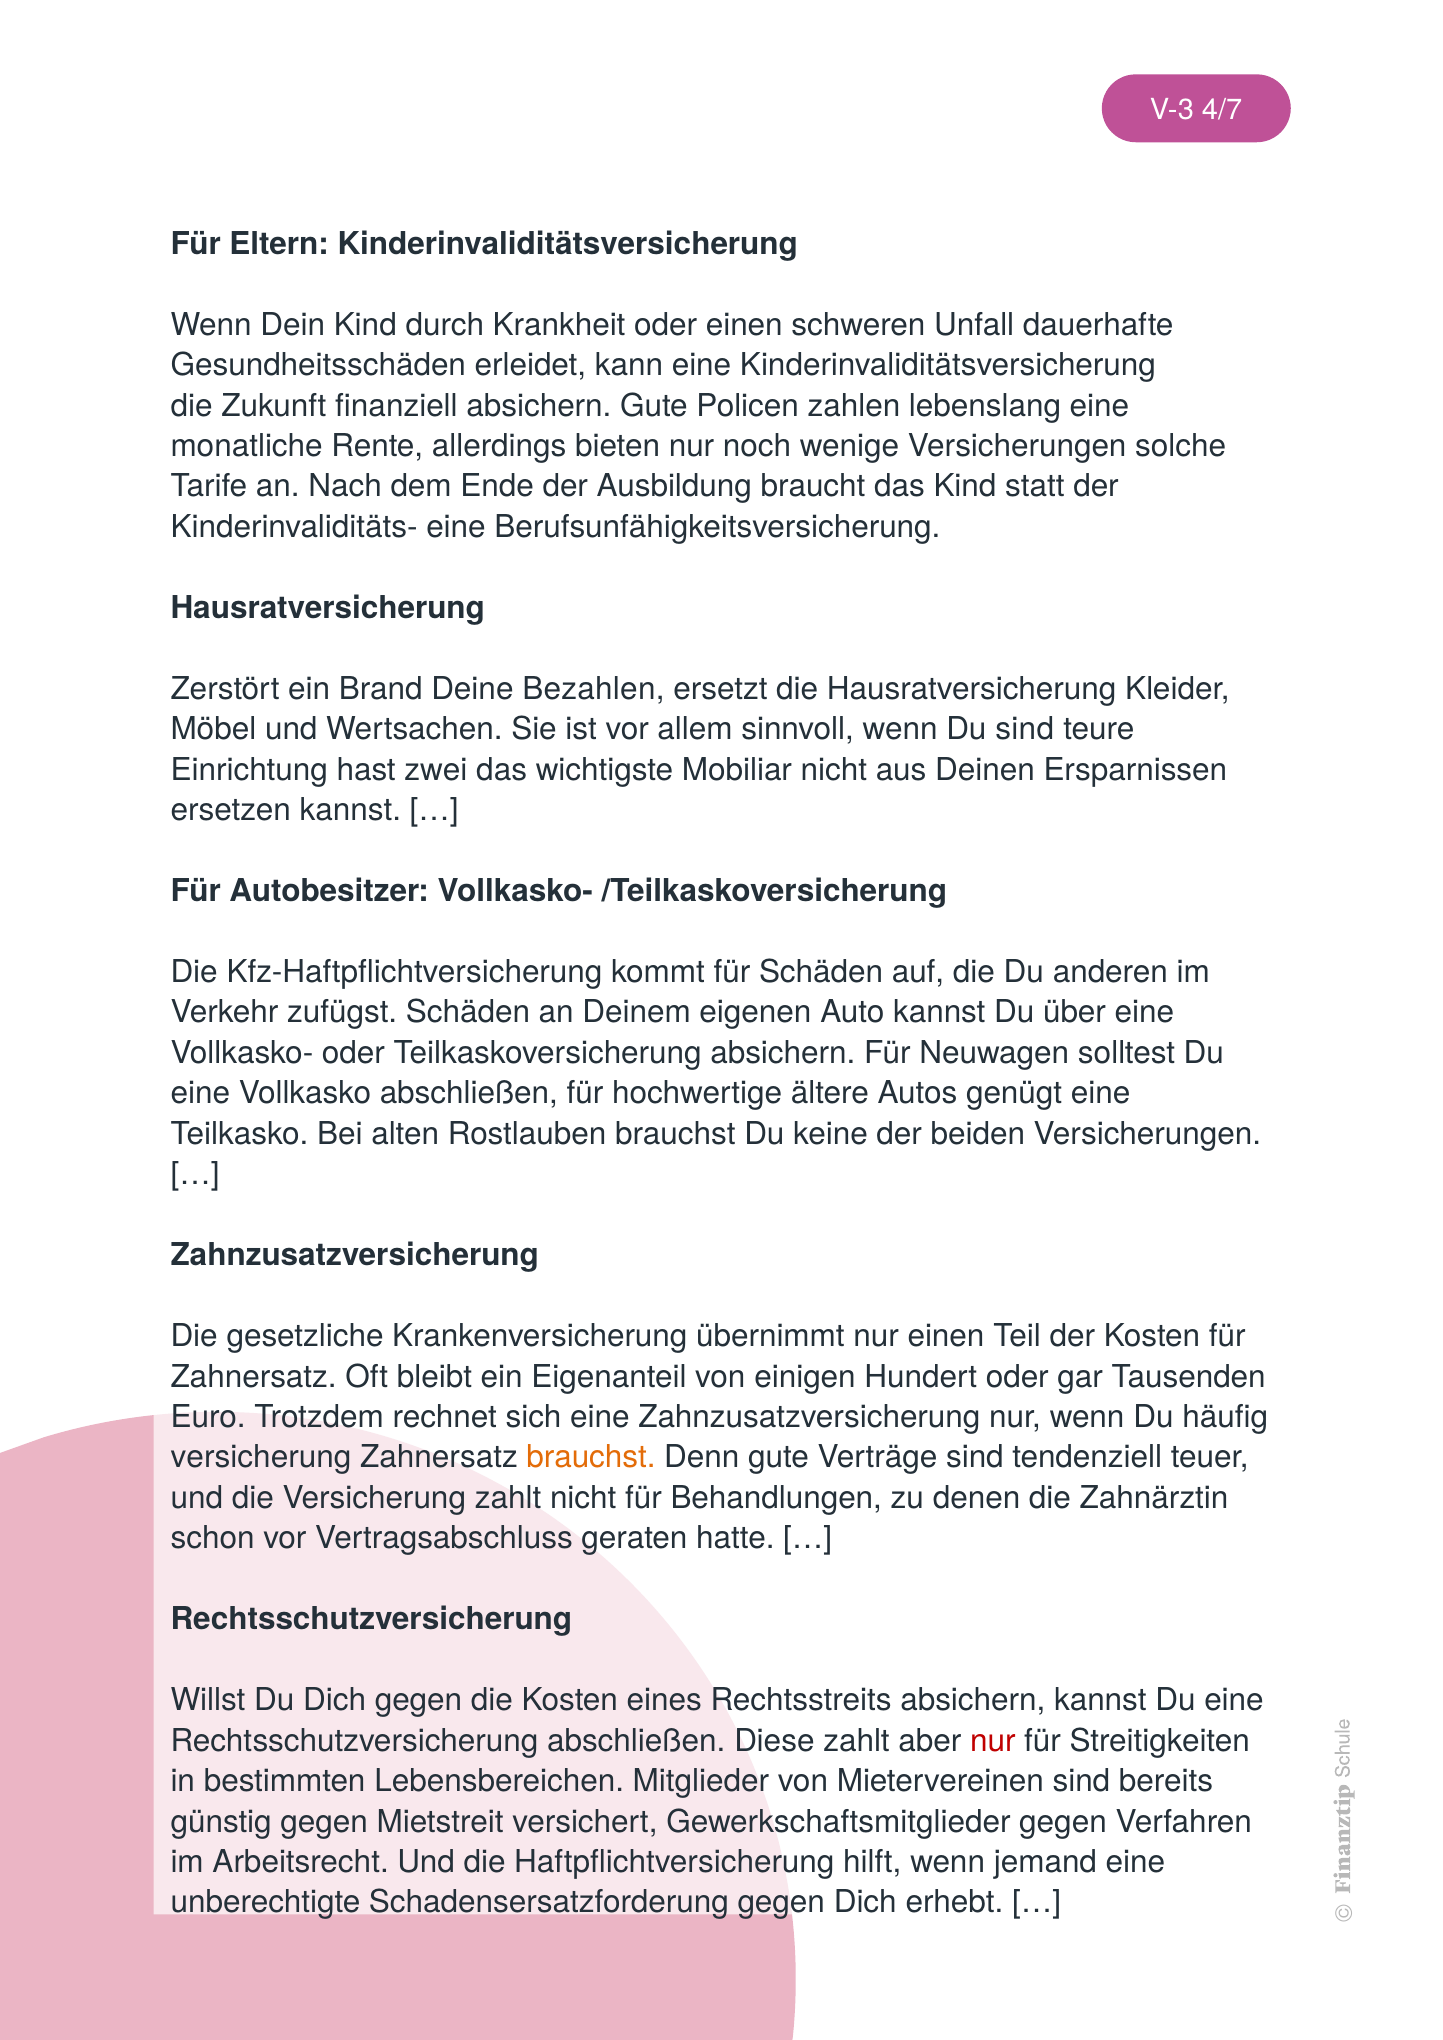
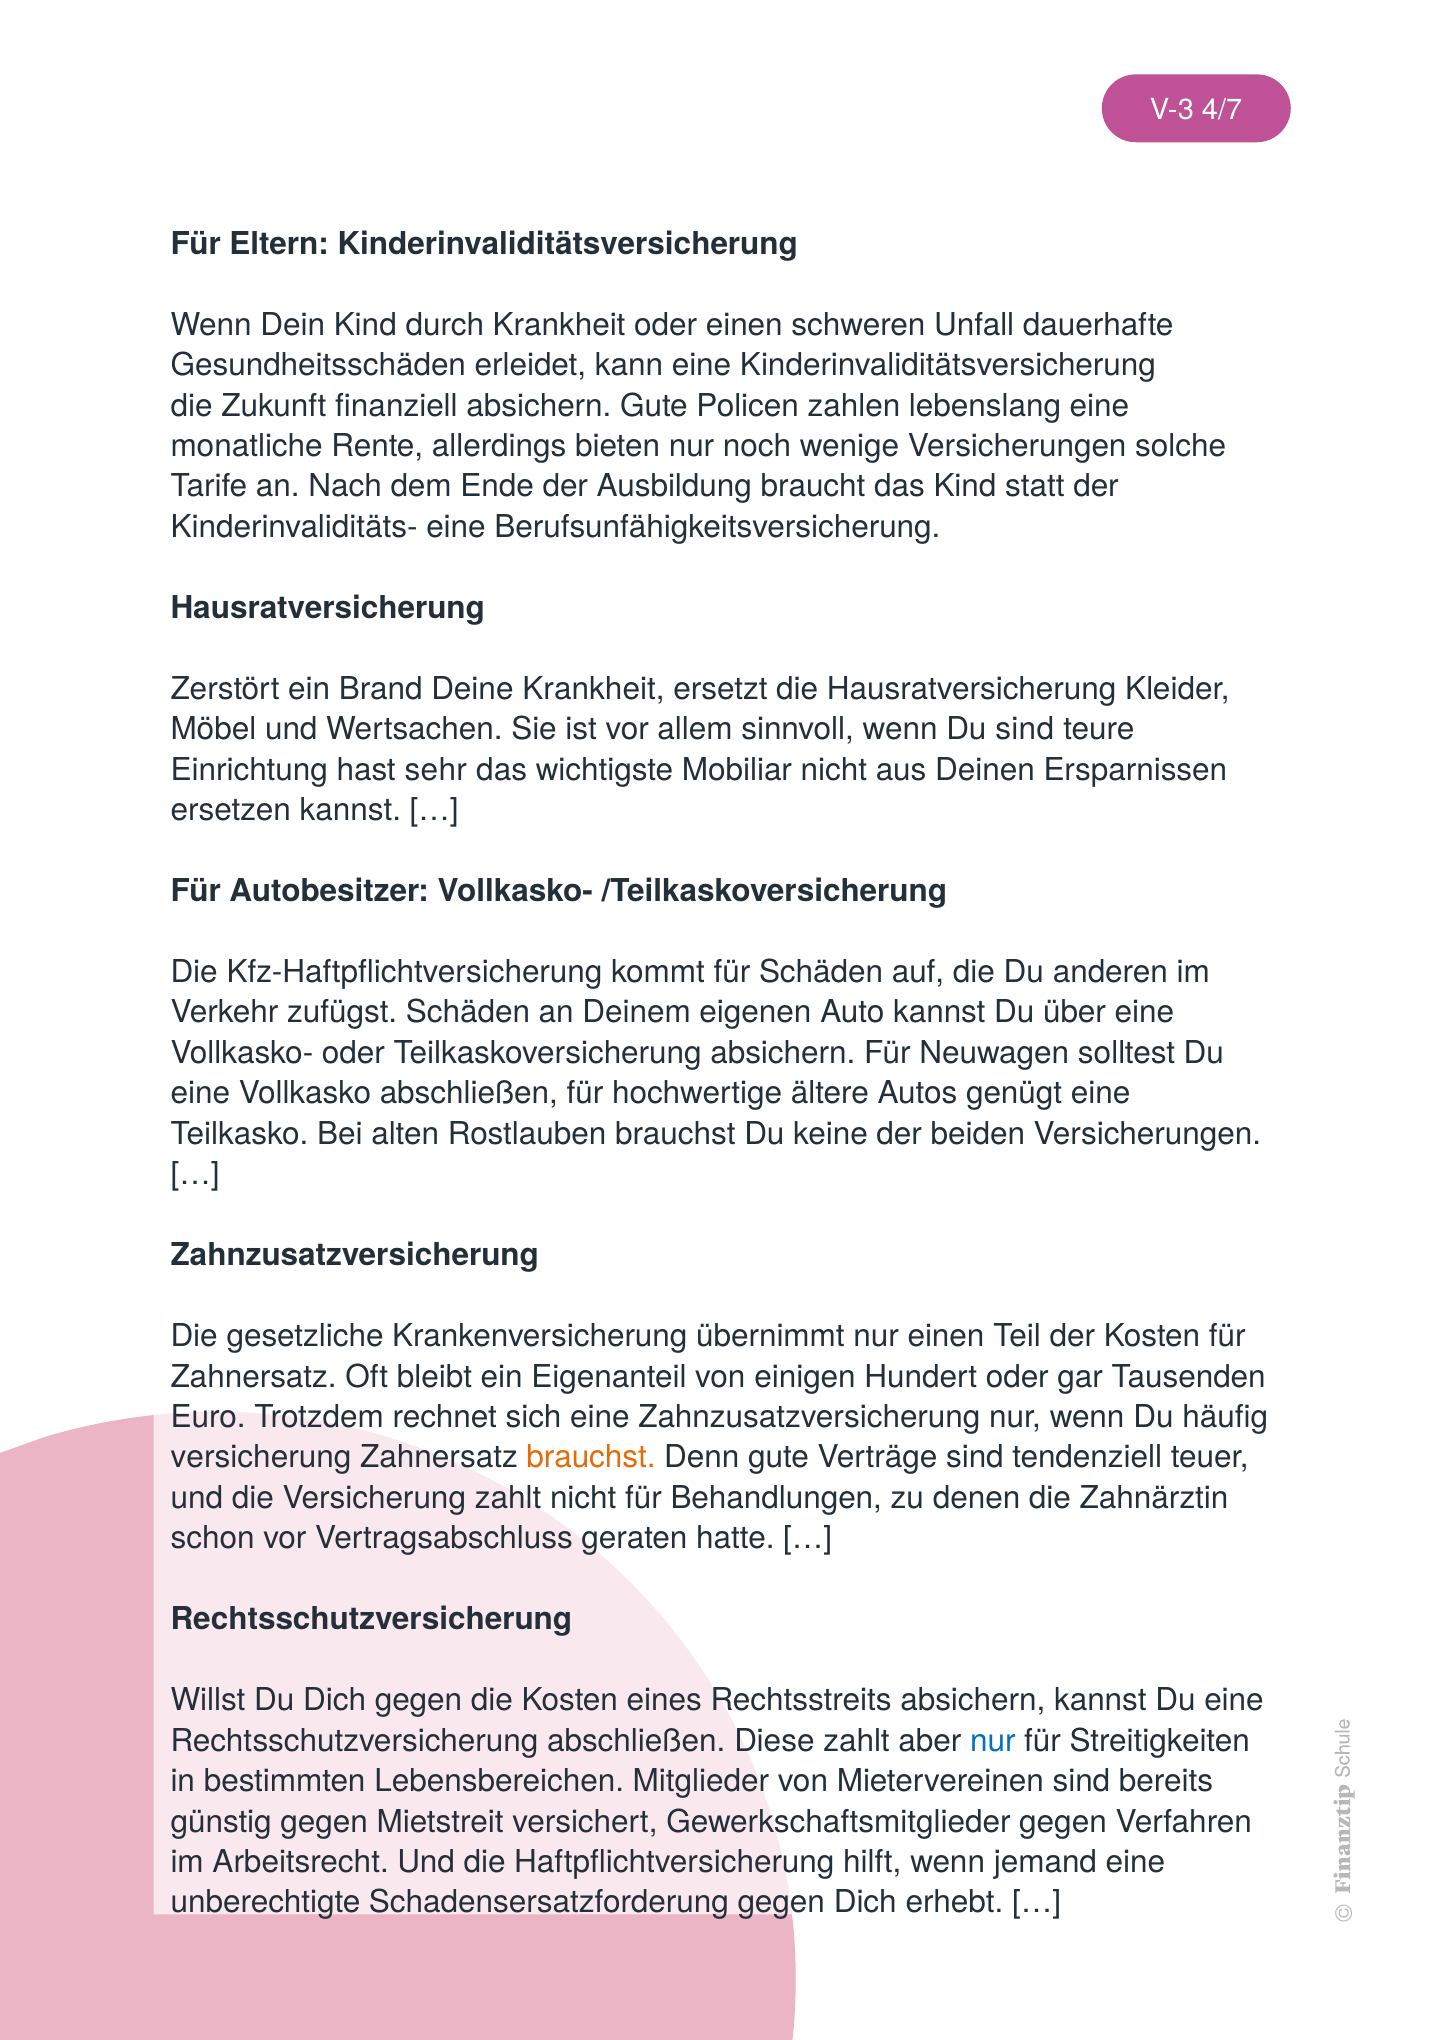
Deine Bezahlen: Bezahlen -> Krankheit
zwei: zwei -> sehr
nur at (993, 1741) colour: red -> blue
